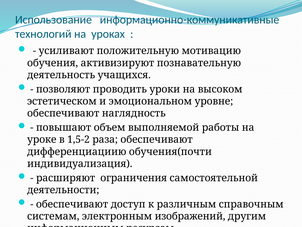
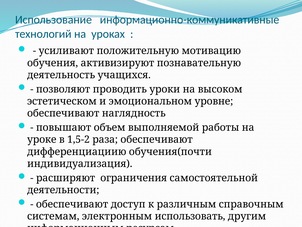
изображений: изображений -> использовать
